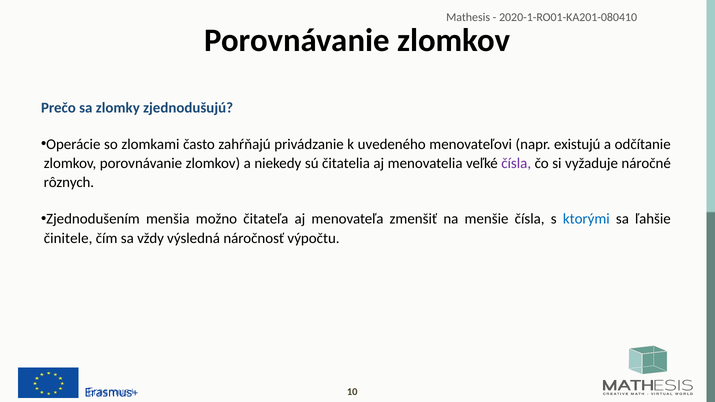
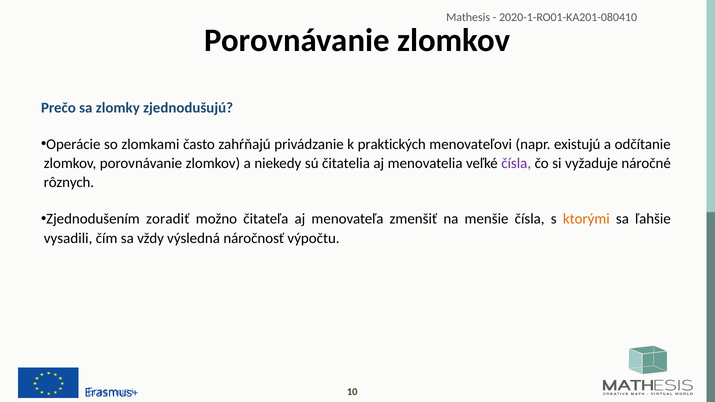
uvedeného: uvedeného -> praktických
menšia: menšia -> zoradiť
ktorými colour: blue -> orange
činitele: činitele -> vysadili
